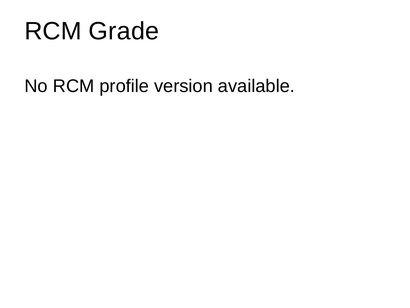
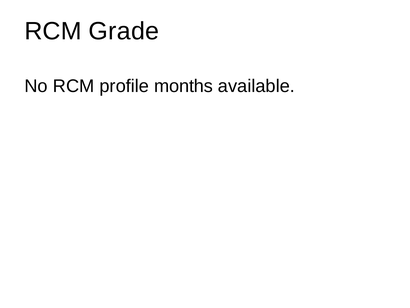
version: version -> months
